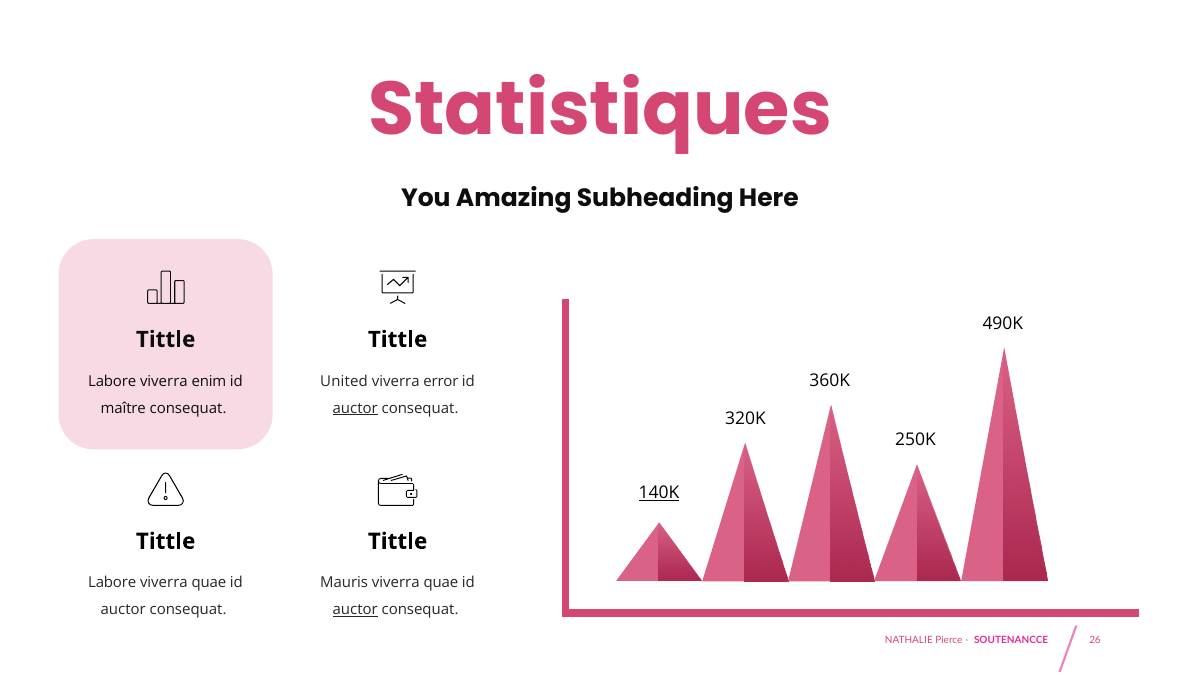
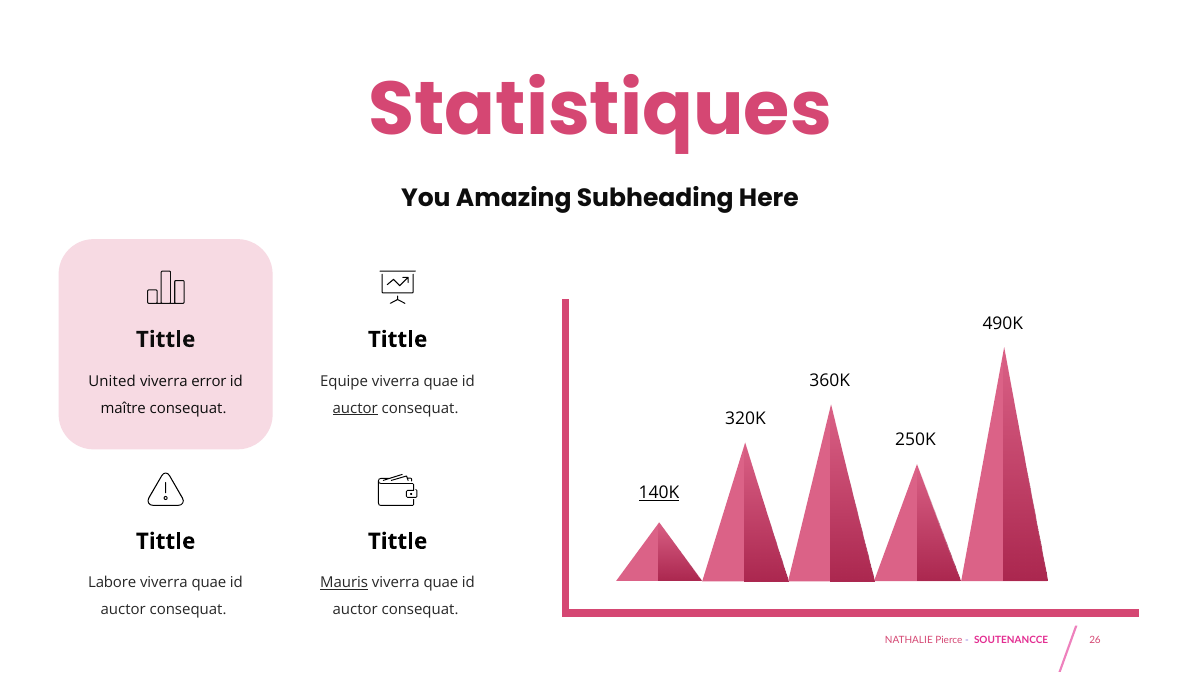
Labore at (112, 381): Labore -> United
enim: enim -> error
United: United -> Equipe
error at (441, 381): error -> quae
Mauris underline: none -> present
auctor at (355, 610) underline: present -> none
